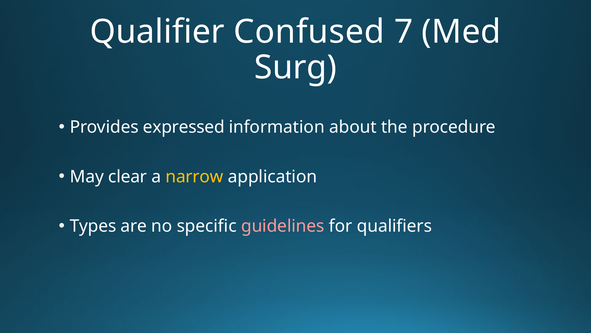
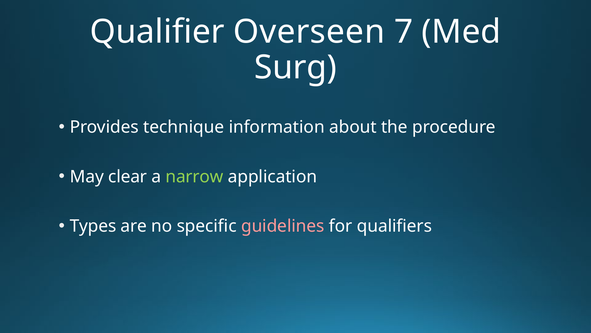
Confused: Confused -> Overseen
expressed: expressed -> technique
narrow colour: yellow -> light green
